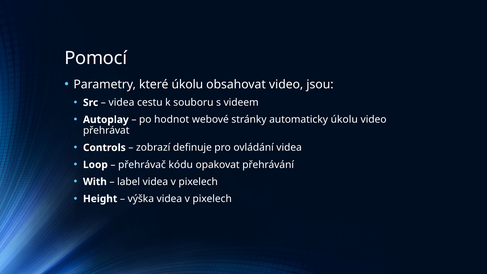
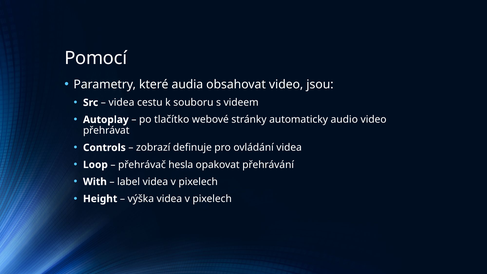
které úkolu: úkolu -> audia
hodnot: hodnot -> tlačítko
automaticky úkolu: úkolu -> audio
kódu: kódu -> hesla
